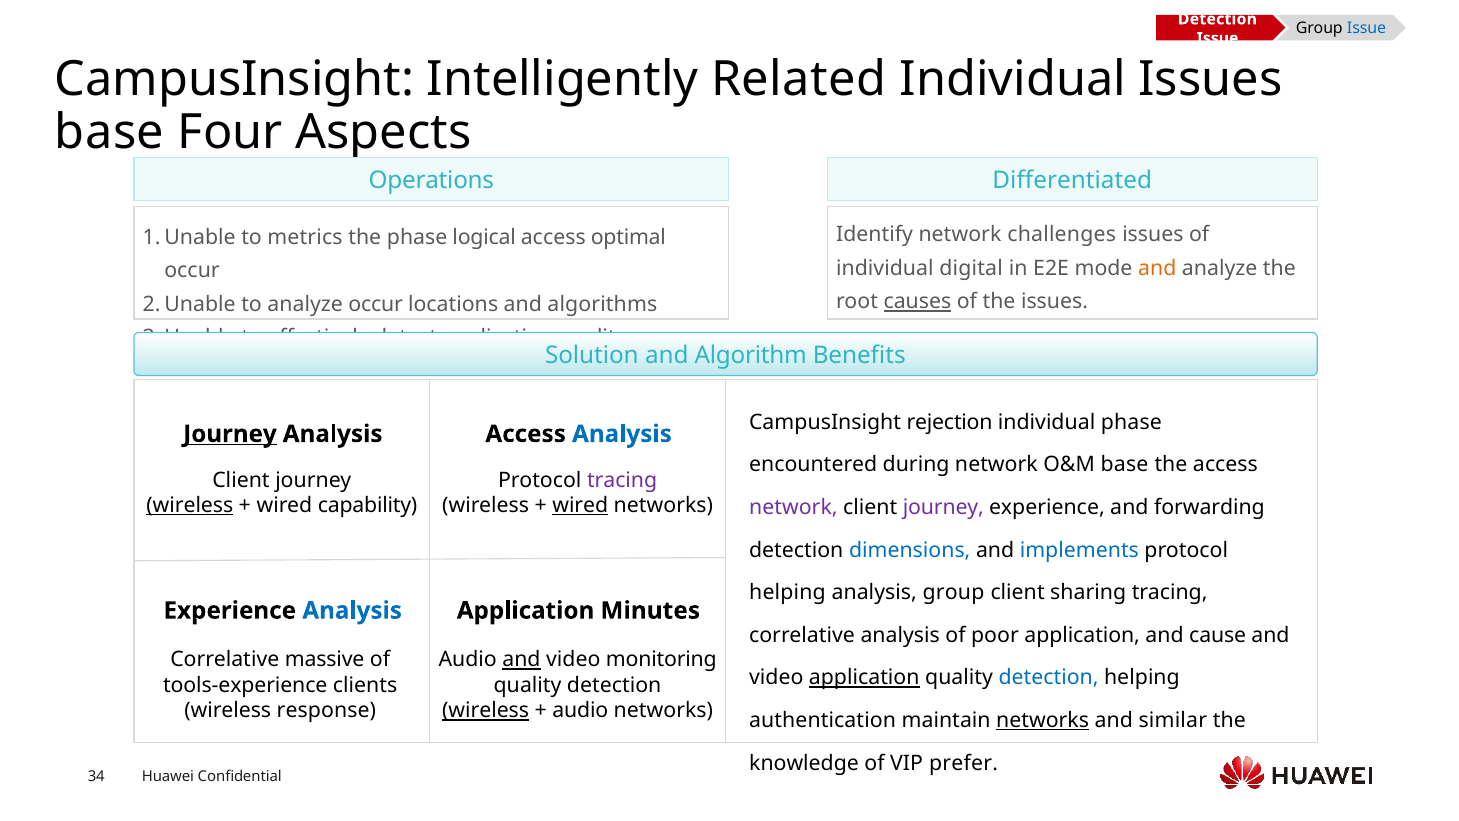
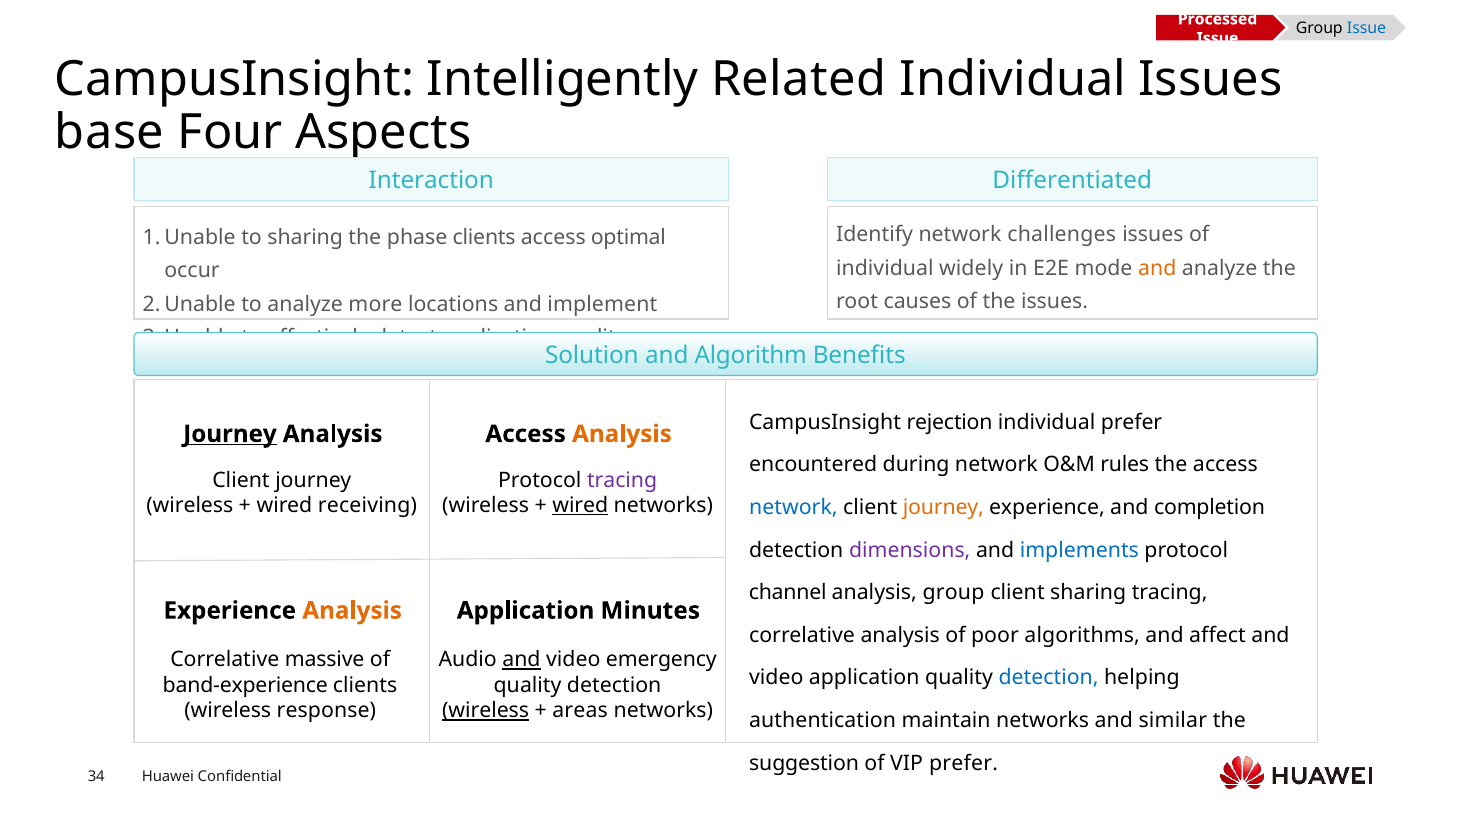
Detection at (1217, 19): Detection -> Processed
Operations: Operations -> Interaction
to metrics: metrics -> sharing
phase logical: logical -> clients
digital: digital -> widely
causes underline: present -> none
analyze occur: occur -> more
algorithms: algorithms -> implement
individual phase: phase -> prefer
Analysis at (622, 434) colour: blue -> orange
O&M base: base -> rules
wireless at (190, 505) underline: present -> none
capability: capability -> receiving
network at (793, 507) colour: purple -> blue
journey at (943, 507) colour: purple -> orange
forwarding: forwarding -> completion
dimensions colour: blue -> purple
helping at (788, 592): helping -> channel
Analysis at (352, 610) colour: blue -> orange
poor application: application -> algorithms
cause: cause -> affect
monitoring: monitoring -> emergency
application at (864, 678) underline: present -> none
tools-experience: tools-experience -> band-experience
audio at (580, 711): audio -> areas
networks at (1043, 720) underline: present -> none
knowledge: knowledge -> suggestion
